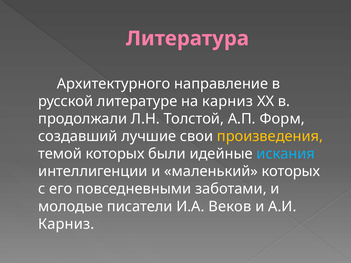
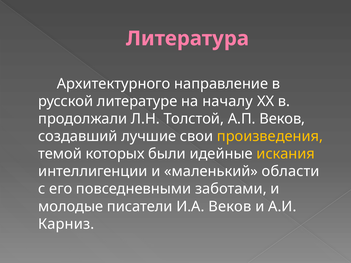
на карниз: карниз -> началу
А.П Форм: Форм -> Веков
искания colour: light blue -> yellow
маленький которых: которых -> области
